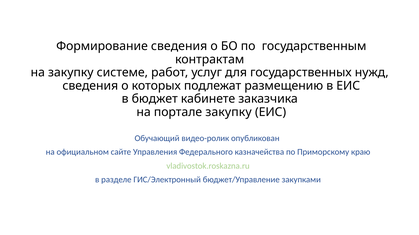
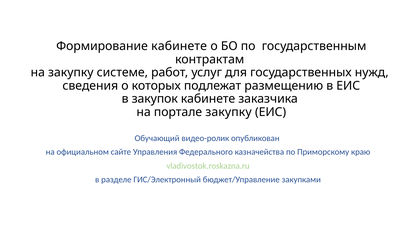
Формирование сведения: сведения -> кабинете
бюджет: бюджет -> закупок
